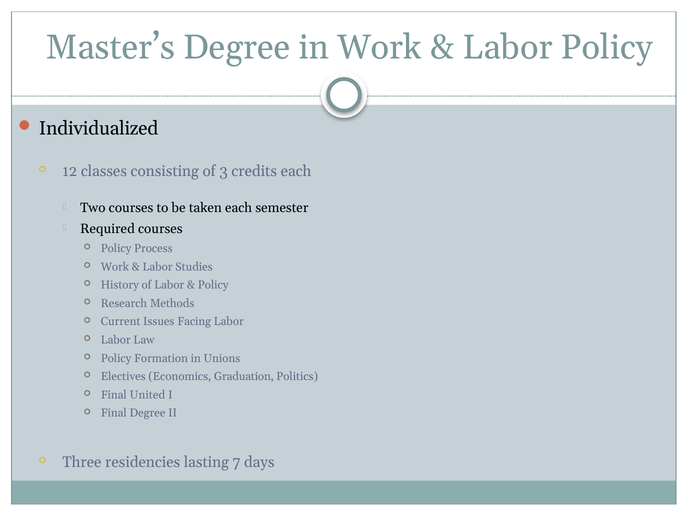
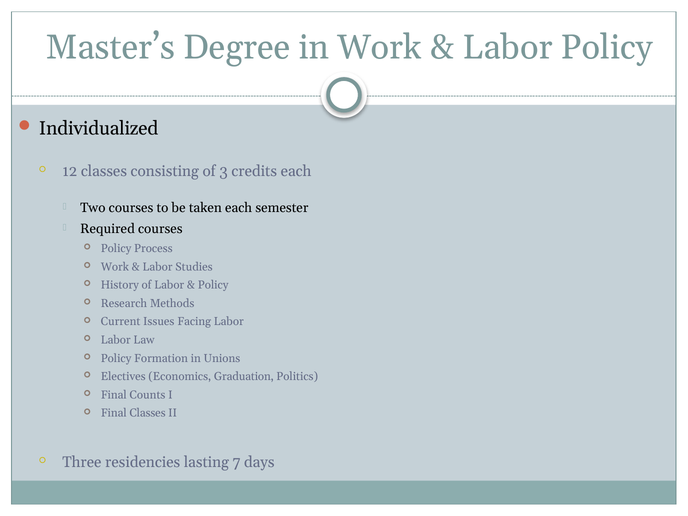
United: United -> Counts
Final Degree: Degree -> Classes
